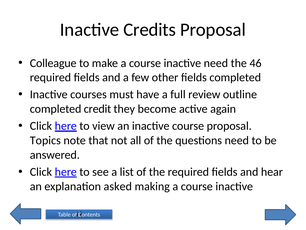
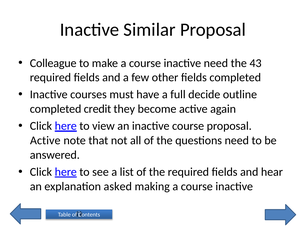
Credits: Credits -> Similar
46: 46 -> 43
review: review -> decide
Topics at (45, 140): Topics -> Active
